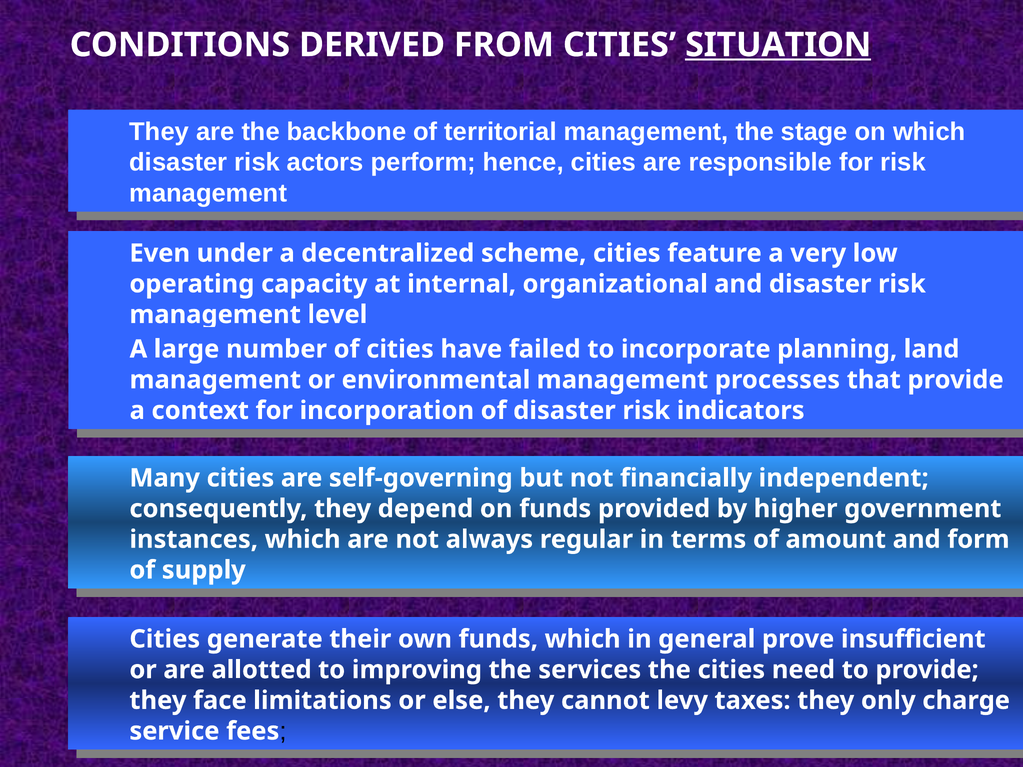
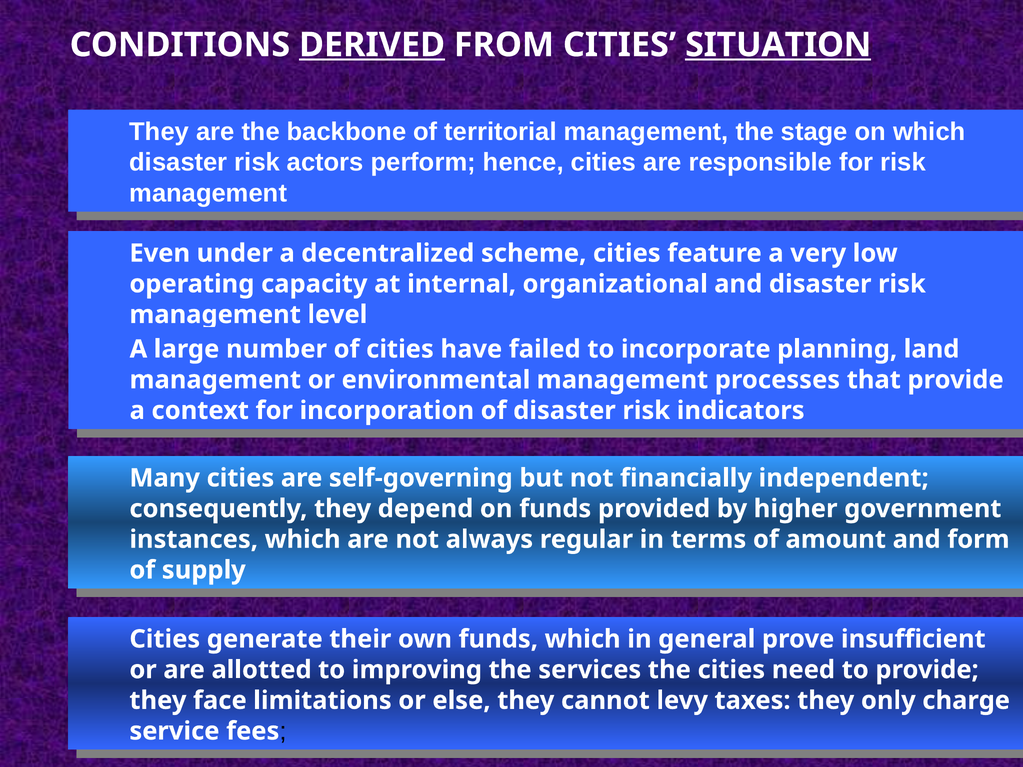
DERIVED underline: none -> present
